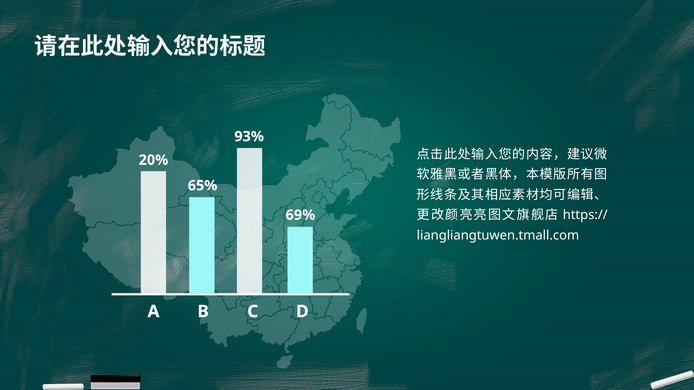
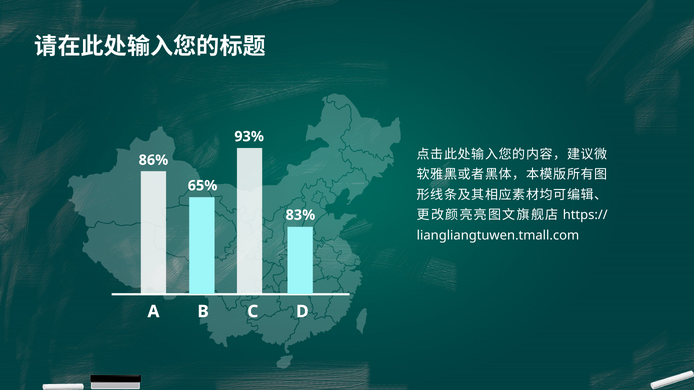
20%: 20% -> 86%
69%: 69% -> 83%
